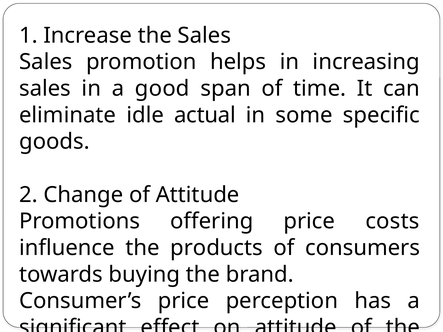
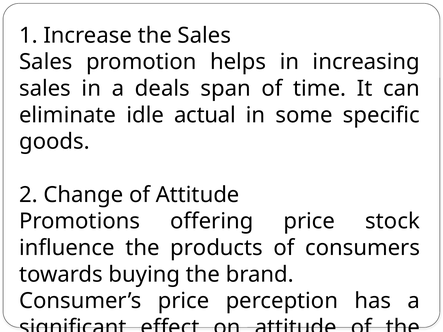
good: good -> deals
costs: costs -> stock
